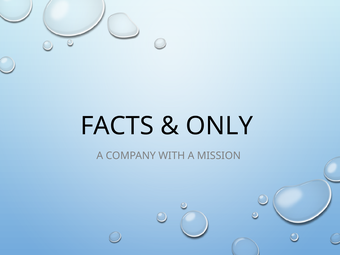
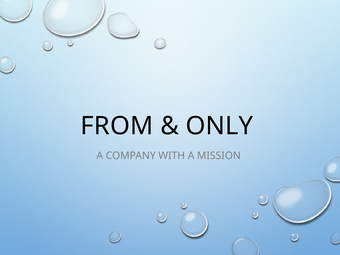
FACTS: FACTS -> FROM
